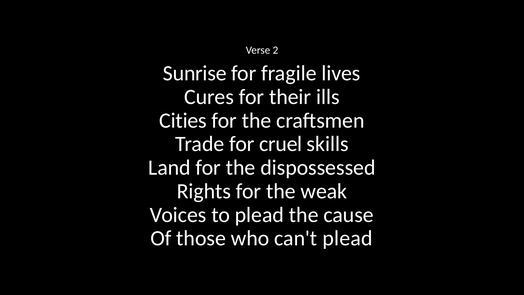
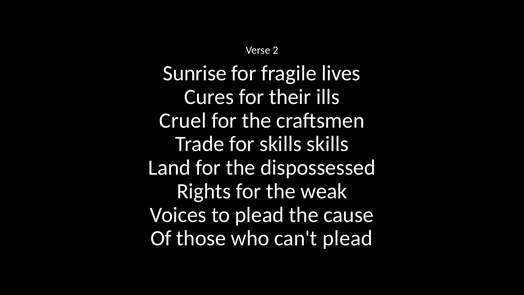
Cities: Cities -> Cruel
for cruel: cruel -> skills
